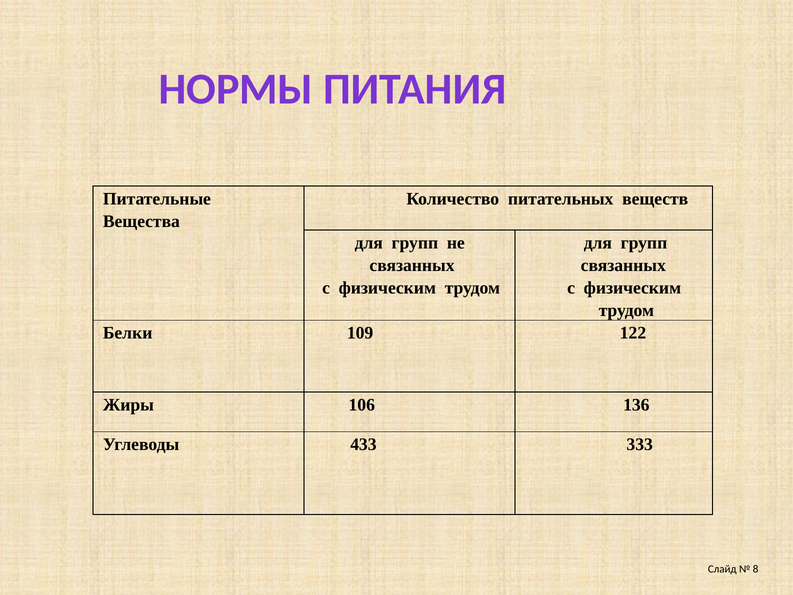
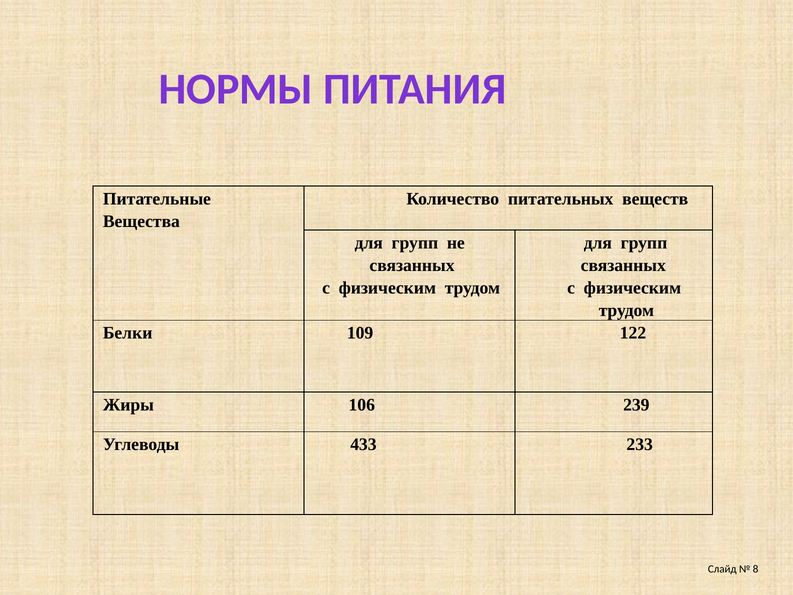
136: 136 -> 239
333: 333 -> 233
